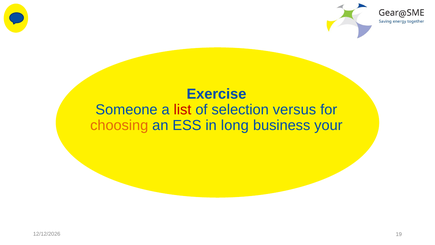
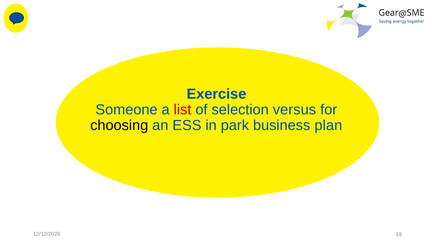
choosing colour: orange -> black
long: long -> park
your: your -> plan
